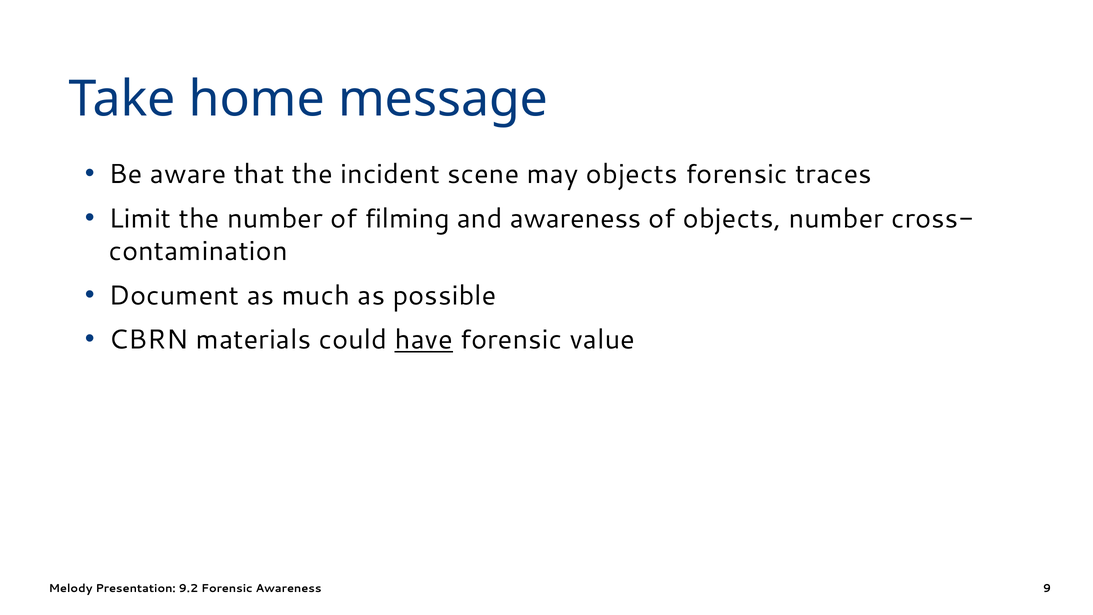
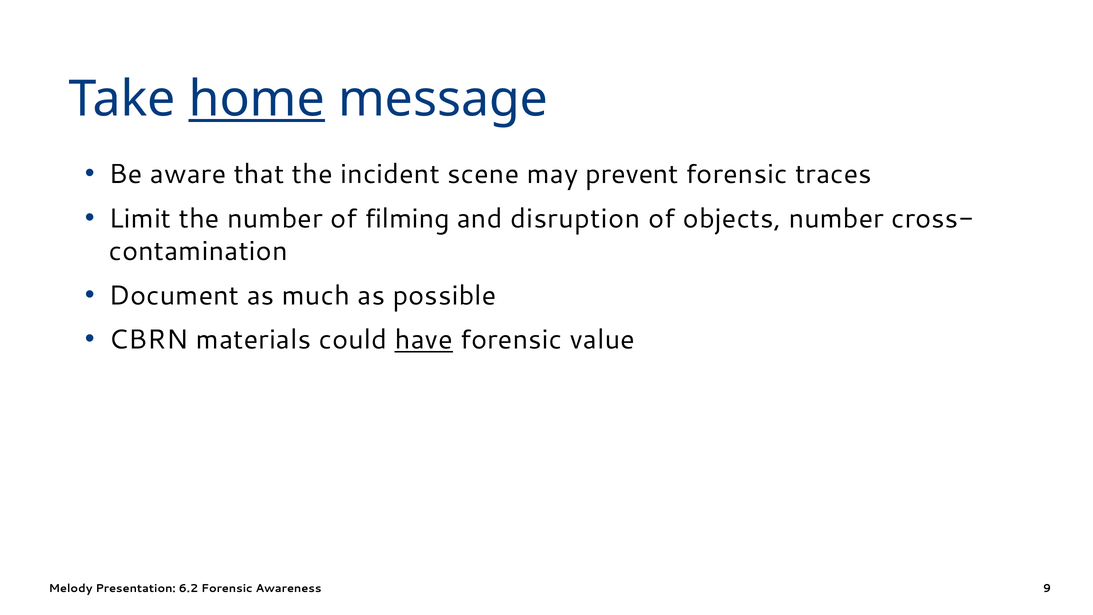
home underline: none -> present
may objects: objects -> prevent
and awareness: awareness -> disruption
9.2: 9.2 -> 6.2
